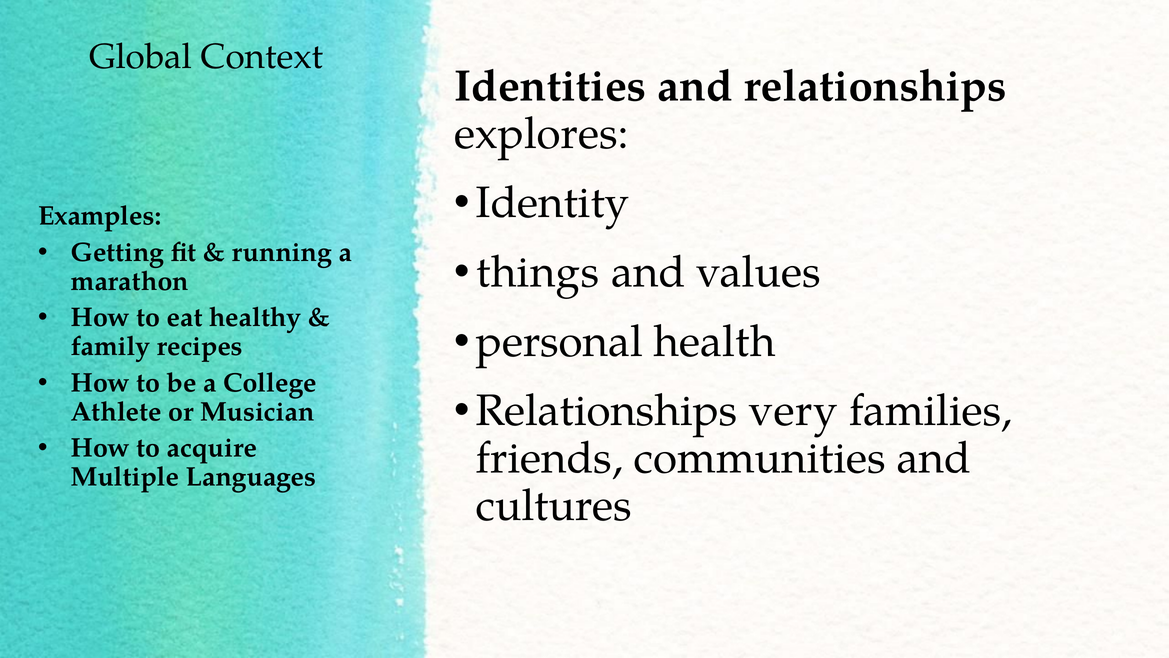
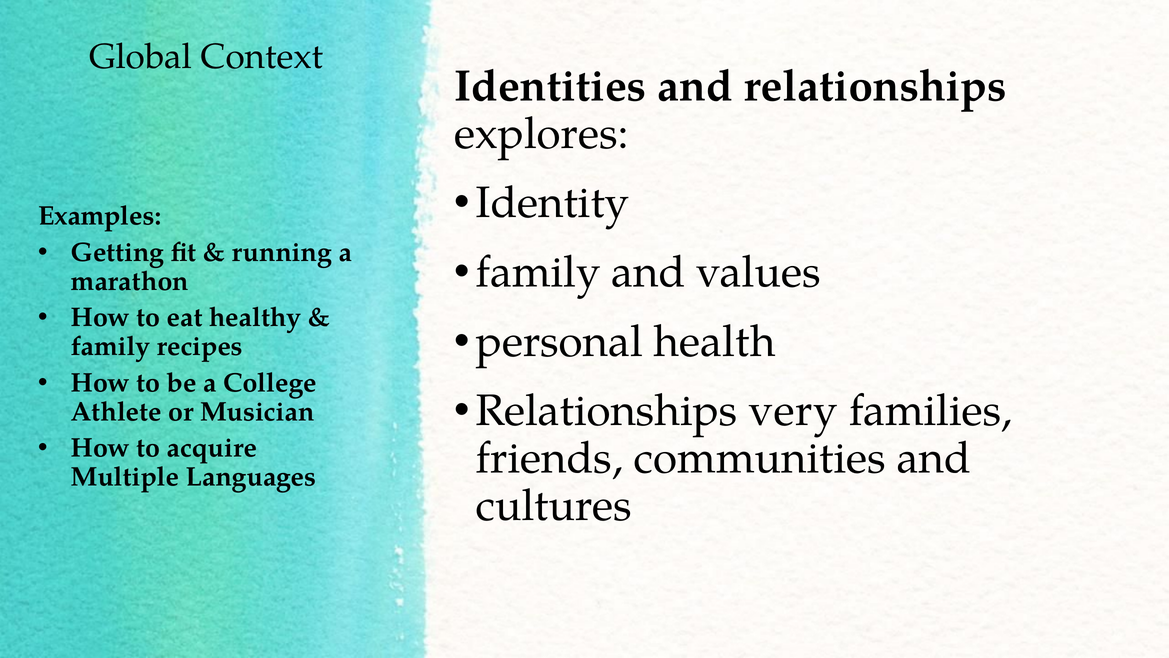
things at (538, 272): things -> family
